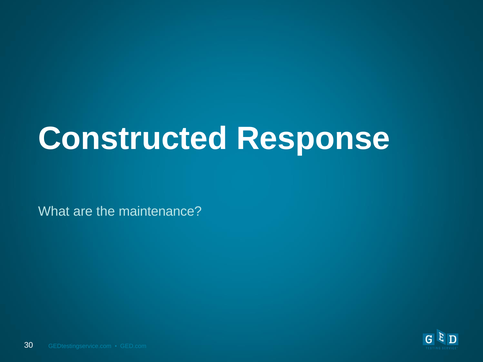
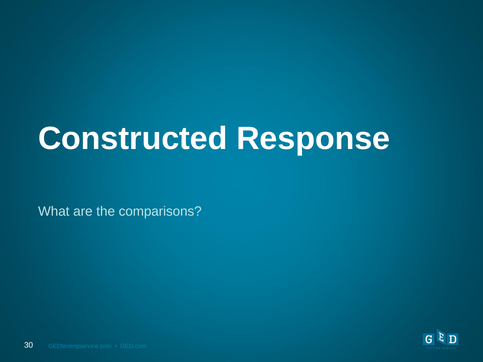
maintenance: maintenance -> comparisons
